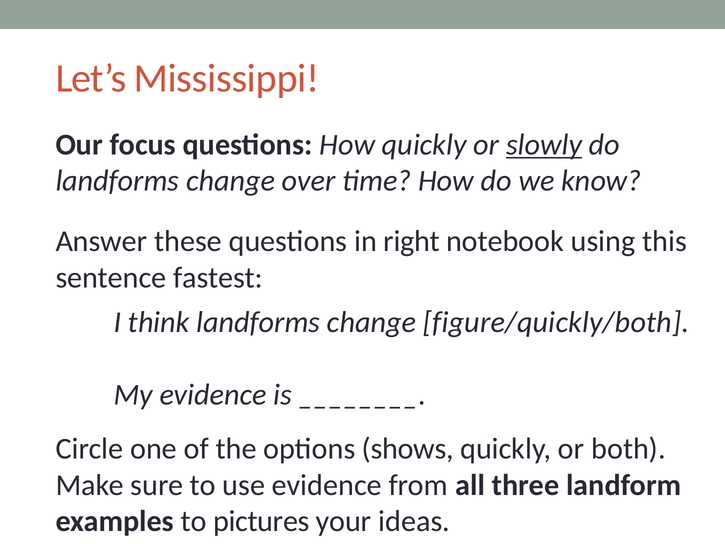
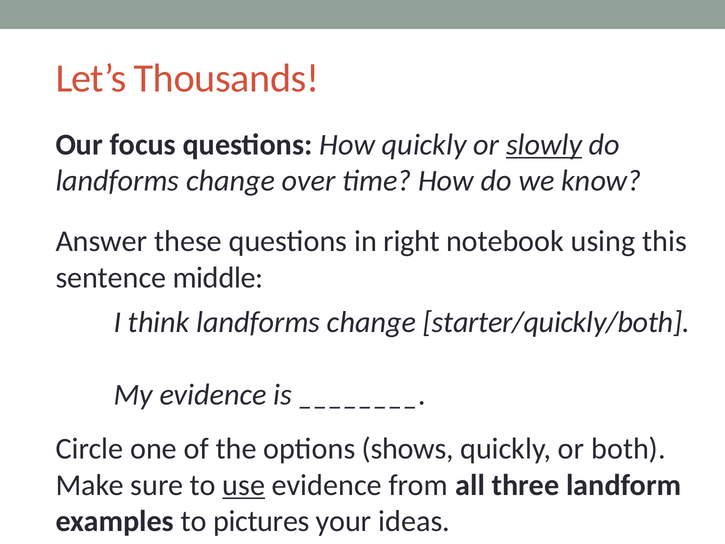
Mississippi: Mississippi -> Thousands
fastest: fastest -> middle
figure/quickly/both: figure/quickly/both -> starter/quickly/both
use underline: none -> present
